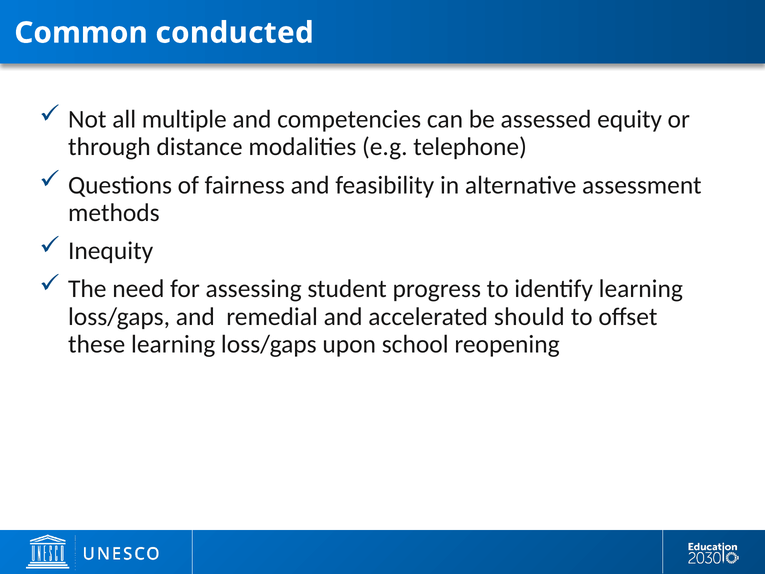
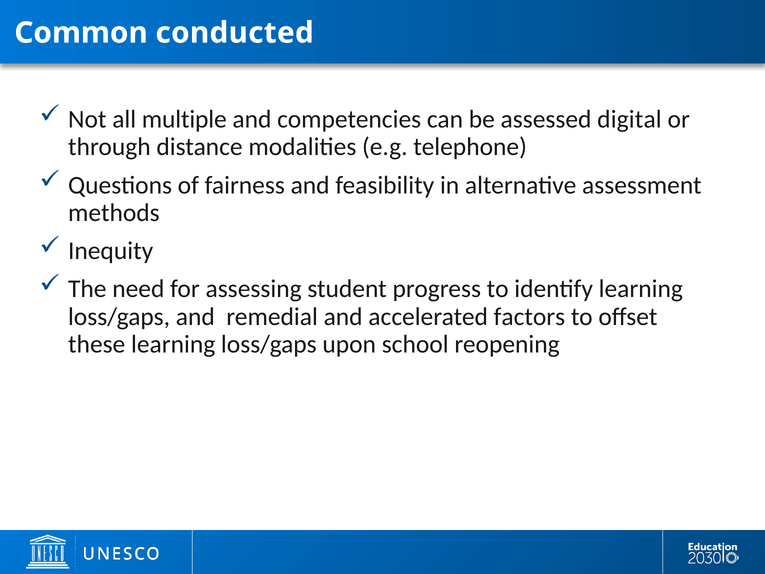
equity: equity -> digital
should: should -> factors
